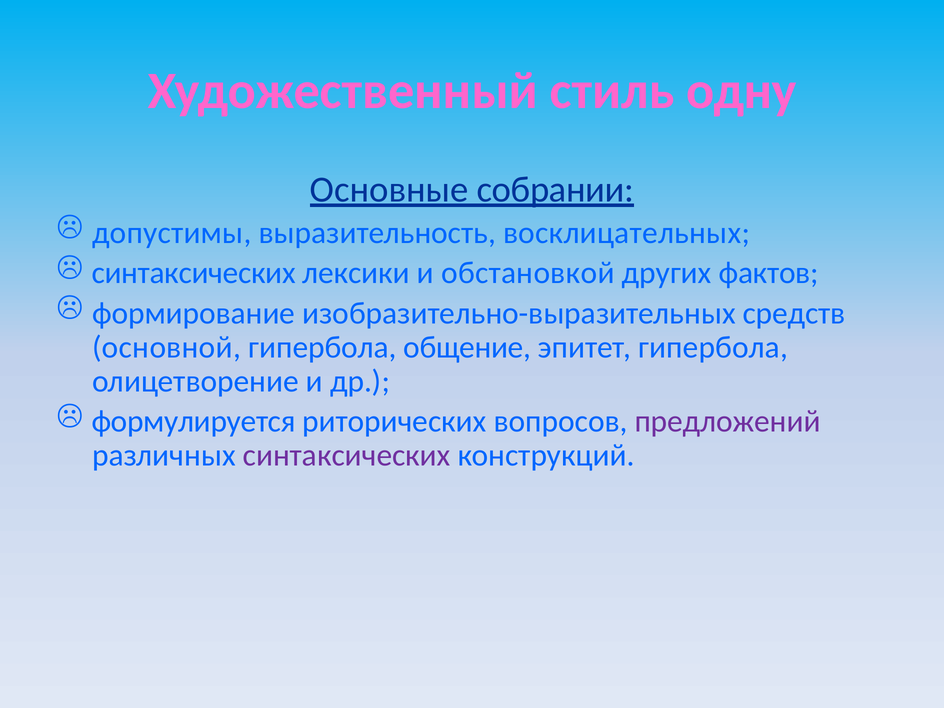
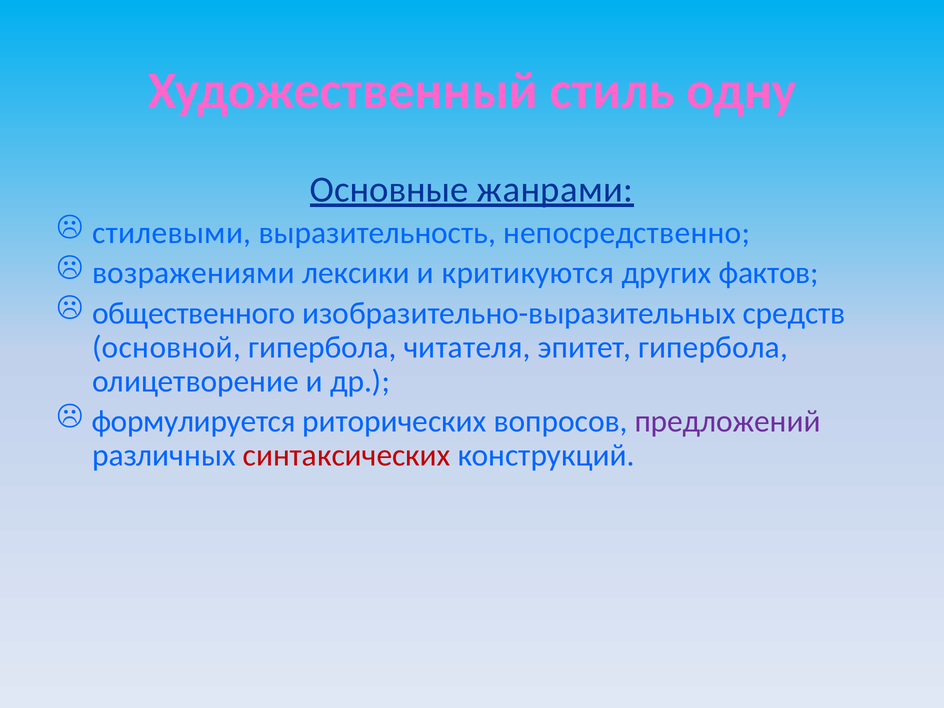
собрании: собрании -> жанрами
допустимы: допустимы -> стилевыми
восклицательных: восклицательных -> непосредственно
синтаксических at (194, 273): синтаксических -> возражениями
обстановкой: обстановкой -> критикуются
формирование: формирование -> общественного
общение: общение -> читателя
синтаксических at (347, 455) colour: purple -> red
